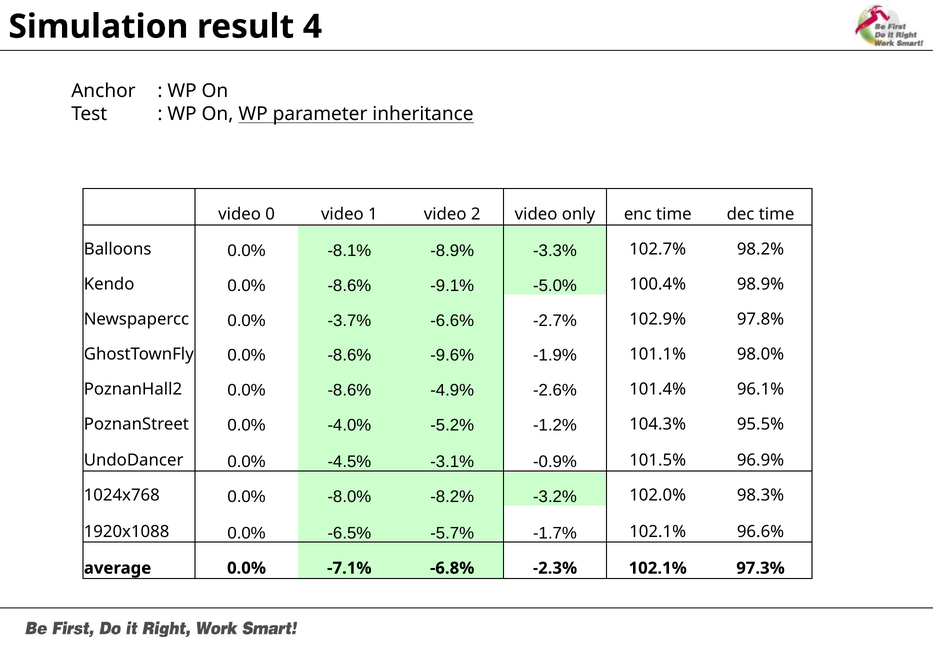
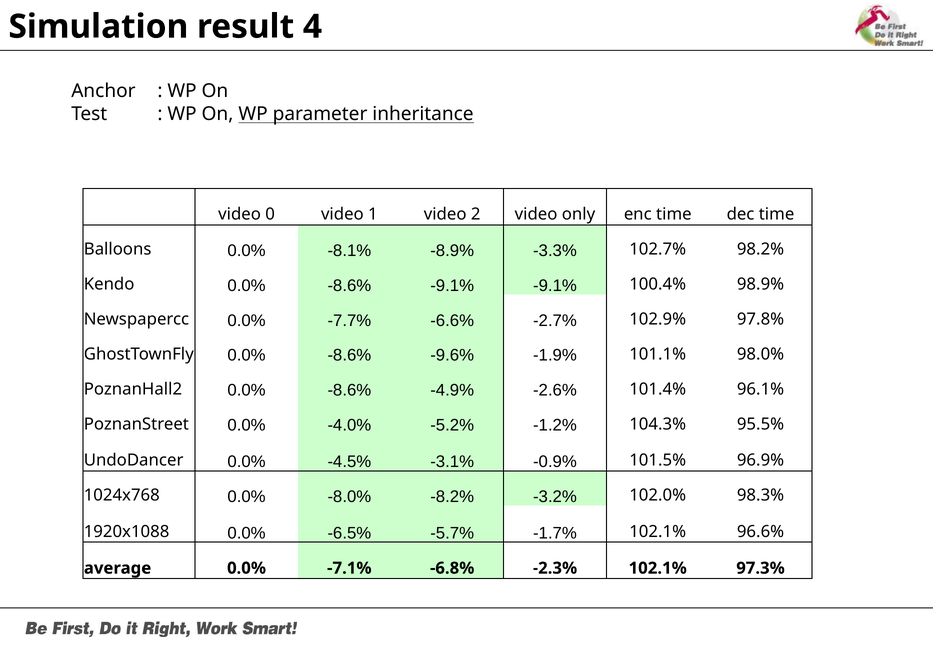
-9.1% -5.0%: -5.0% -> -9.1%
-3.7%: -3.7% -> -7.7%
